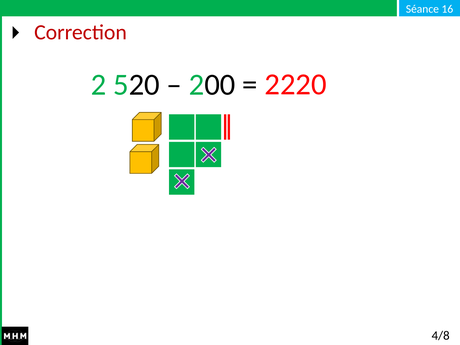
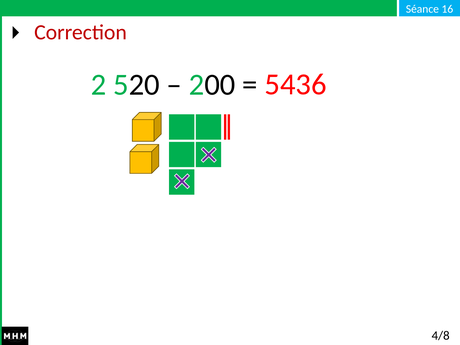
2220: 2220 -> 5436
